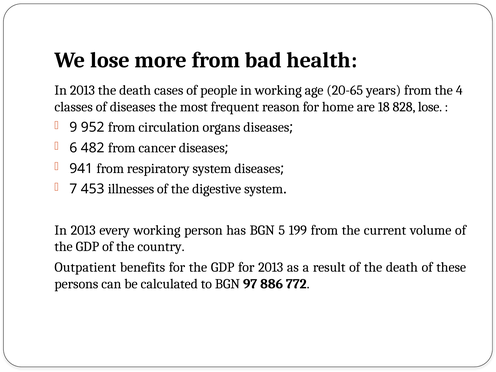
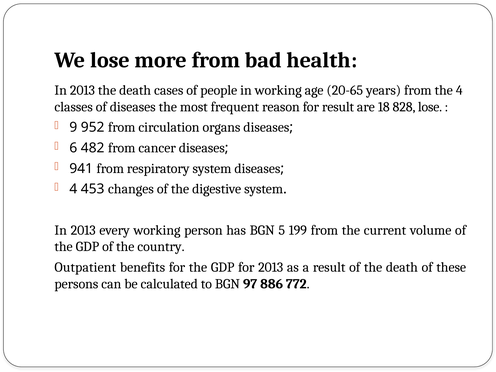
for home: home -> result
7 at (73, 189): 7 -> 4
illnesses: illnesses -> changes
